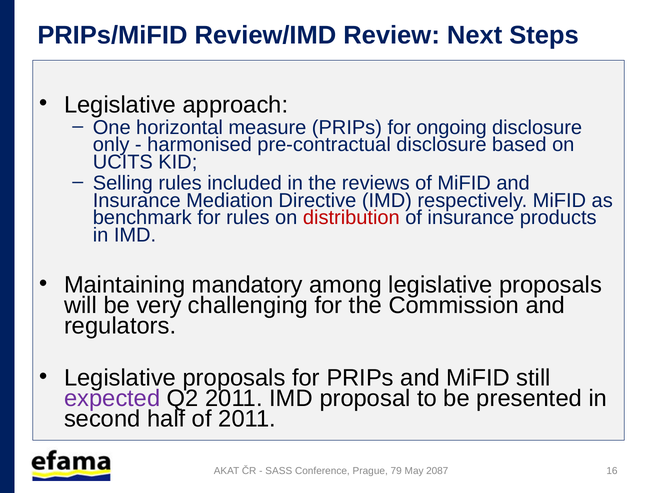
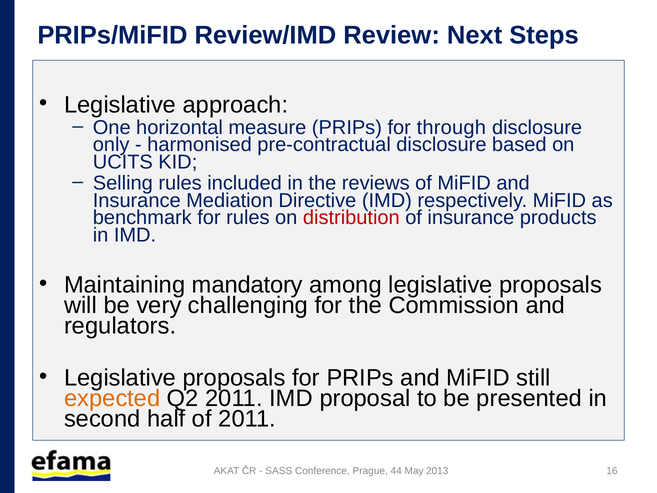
ongoing: ongoing -> through
expected colour: purple -> orange
79: 79 -> 44
2087: 2087 -> 2013
